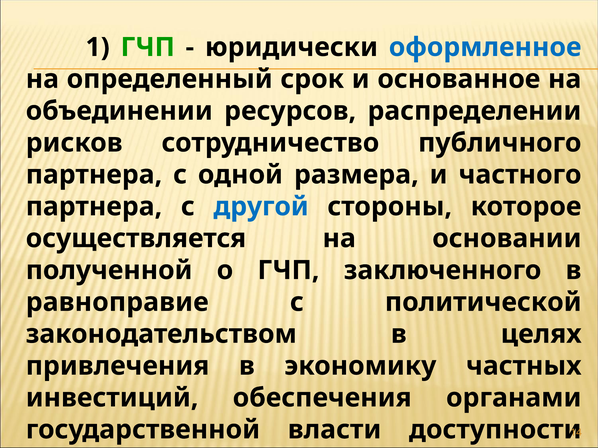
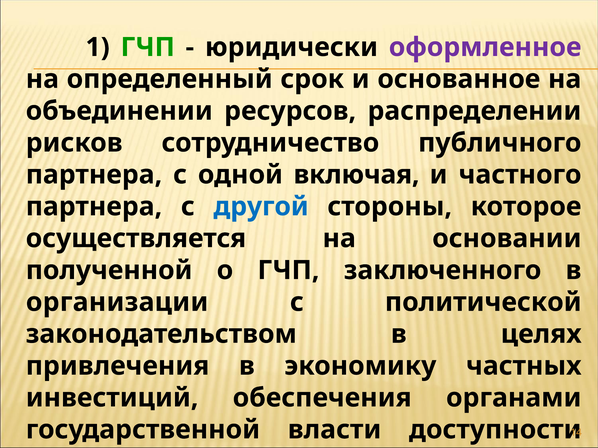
оформленное colour: blue -> purple
размера: размера -> включая
равноправие: равноправие -> организации
